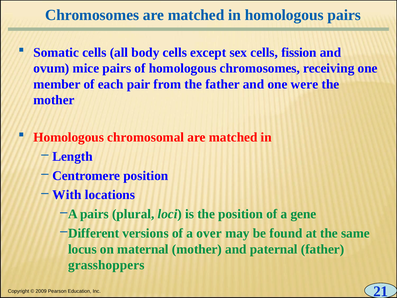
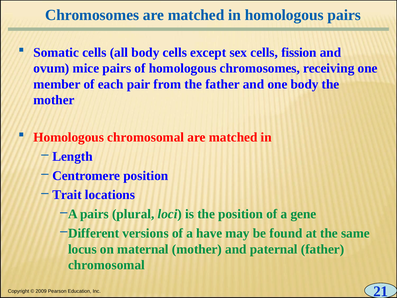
one were: were -> body
With: With -> Trait
over: over -> have
grasshoppers at (106, 265): grasshoppers -> chromosomal
